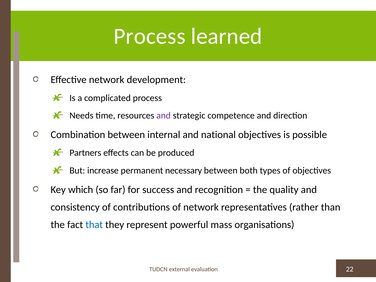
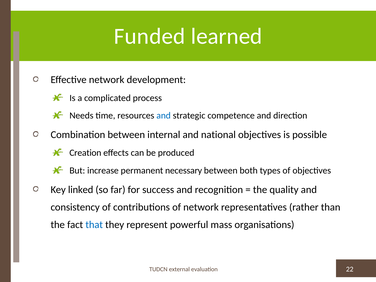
Process at (150, 36): Process -> Funded
and at (164, 116) colour: purple -> blue
Partners: Partners -> Creation
which: which -> linked
